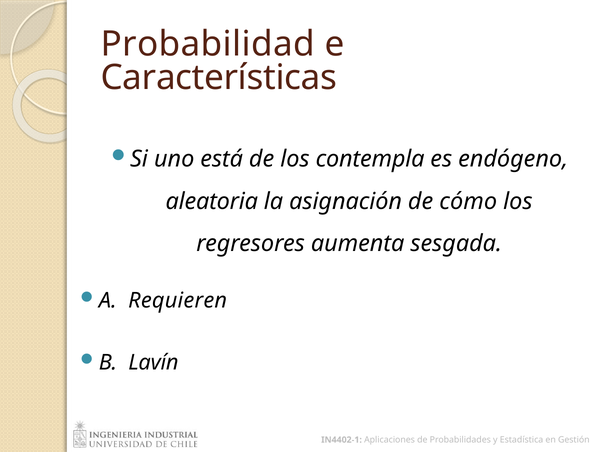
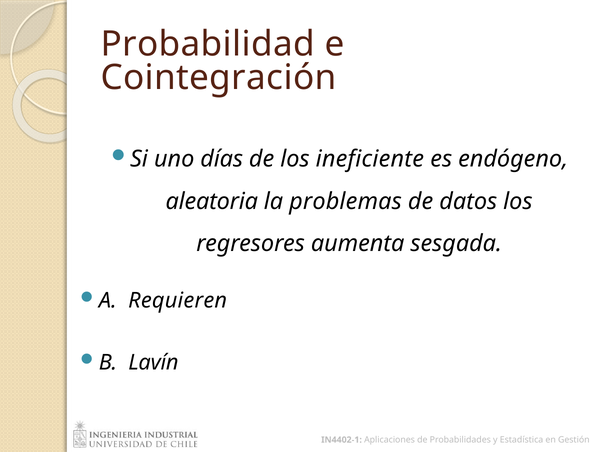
Características: Características -> Cointegración
está: está -> días
contempla: contempla -> ineficiente
asignación: asignación -> problemas
cómo: cómo -> datos
